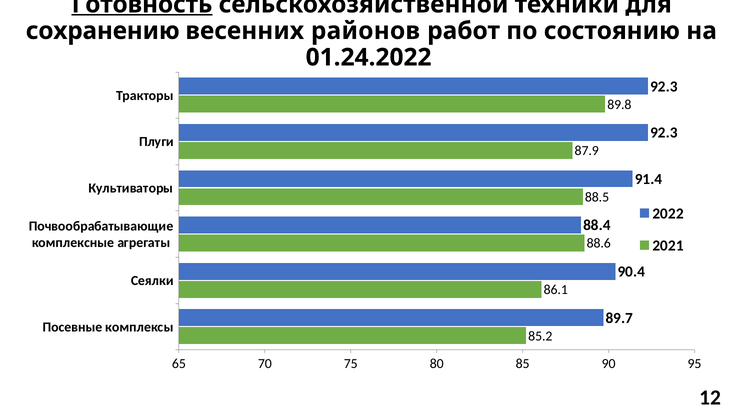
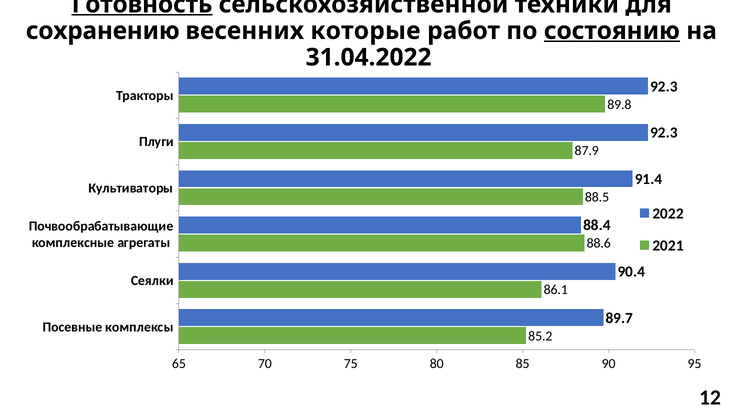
районов: районов -> которые
состоянию underline: none -> present
01.24.2022: 01.24.2022 -> 31.04.2022
